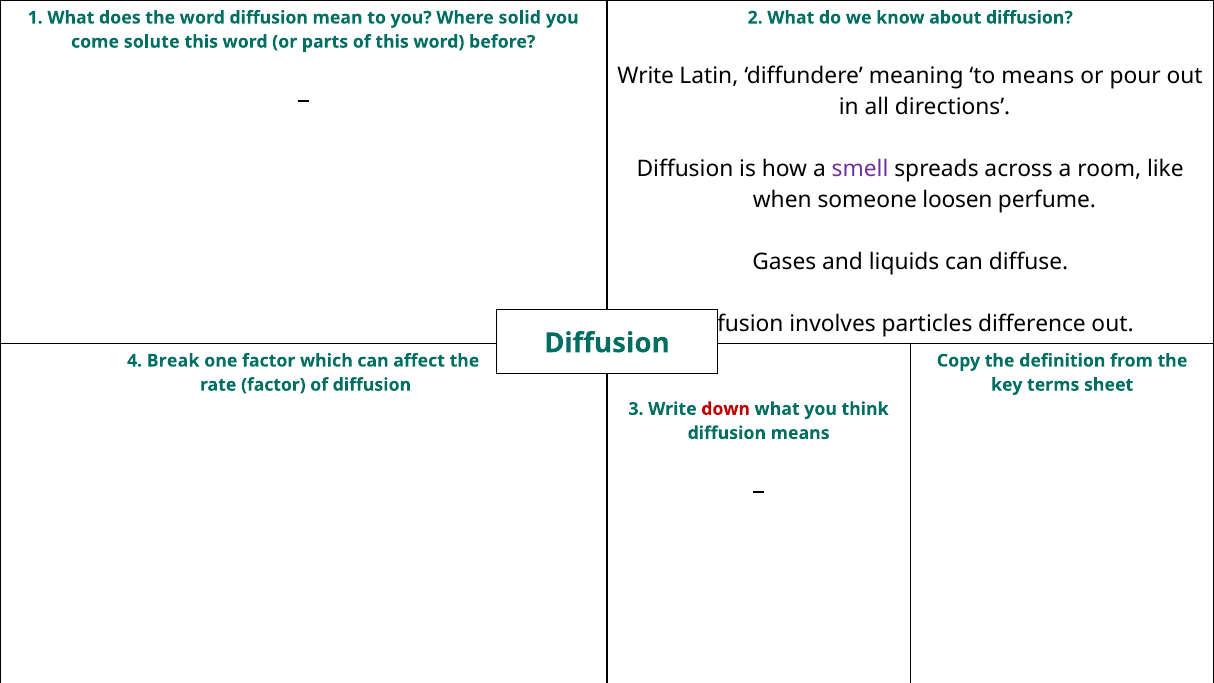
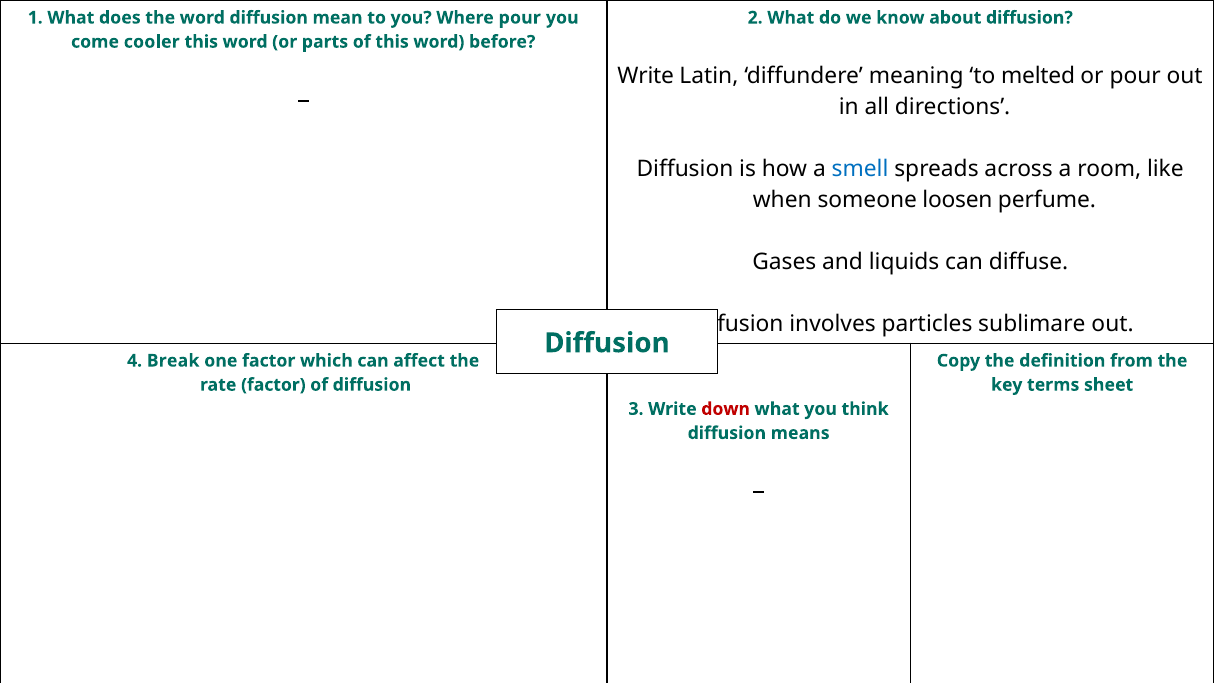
Where solid: solid -> pour
solute: solute -> cooler
to means: means -> melted
smell colour: purple -> blue
difference: difference -> sublimare
